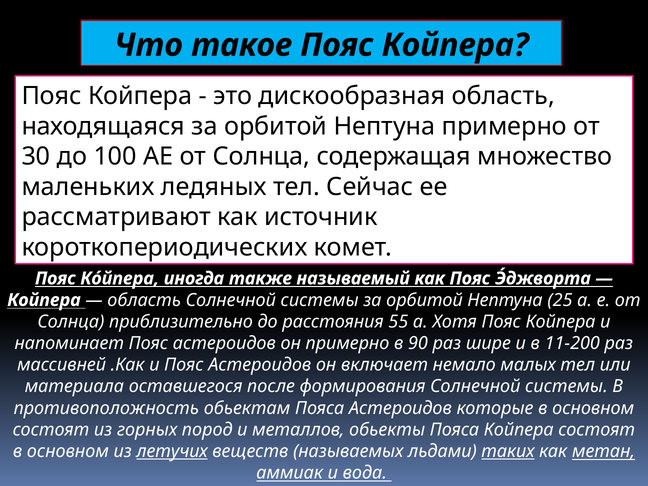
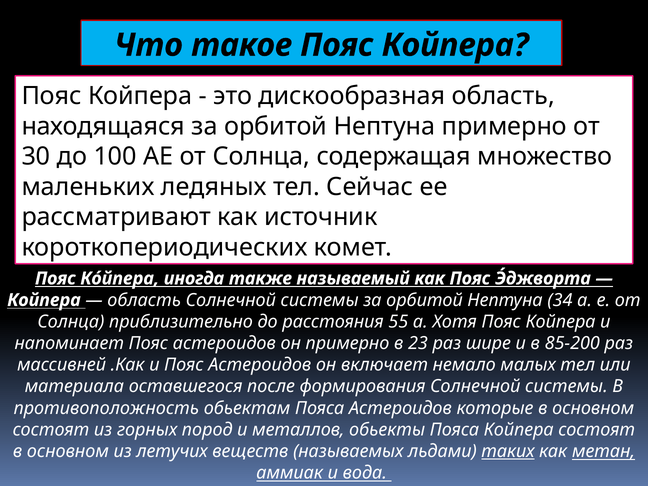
25: 25 -> 34
90: 90 -> 23
11-200: 11-200 -> 85-200
летучих underline: present -> none
